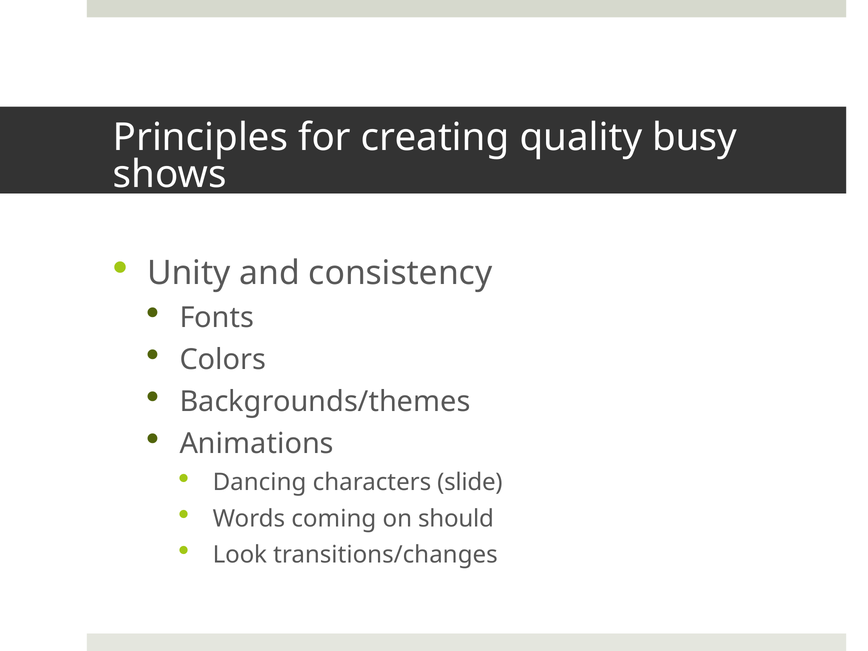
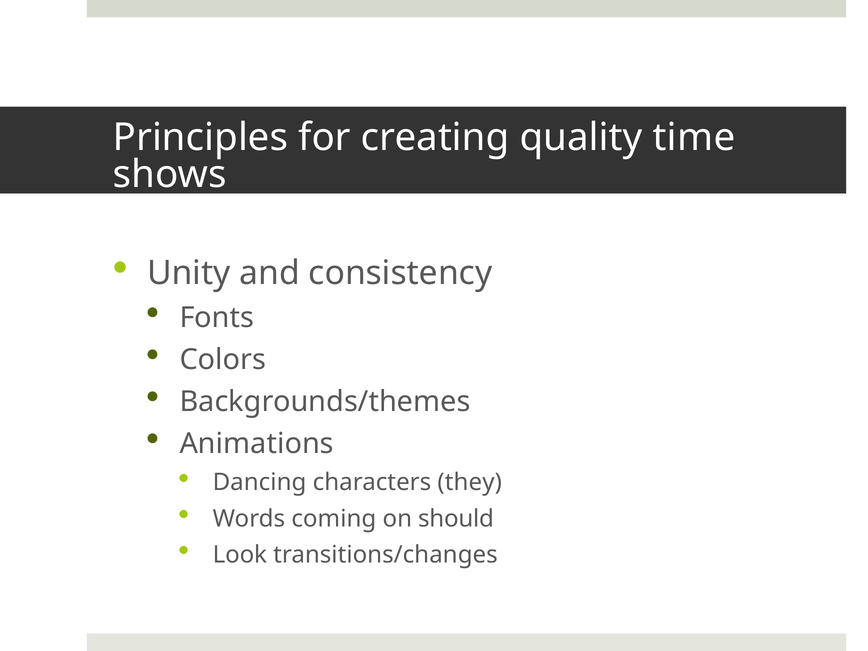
busy: busy -> time
slide: slide -> they
